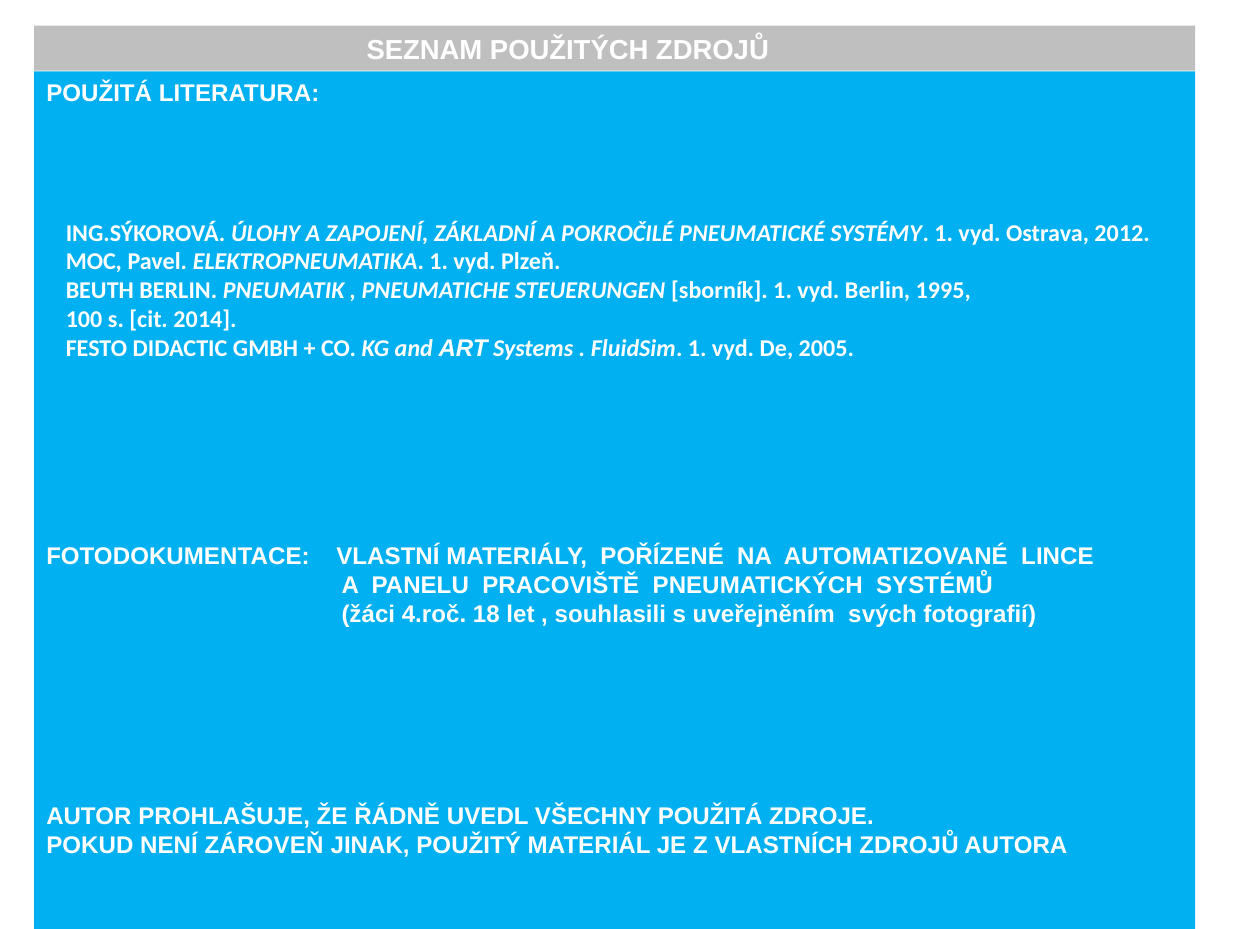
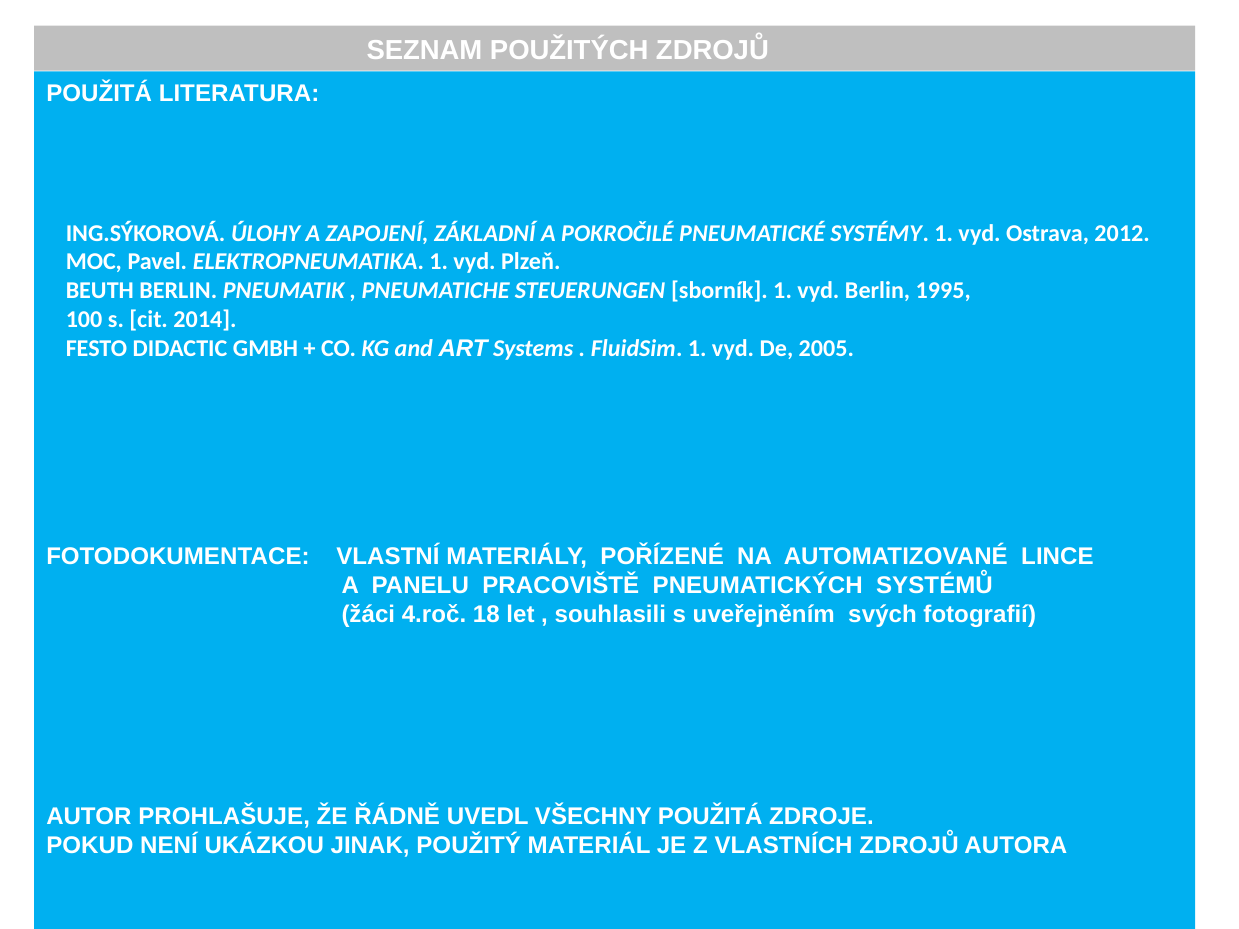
ZÁROVEŇ: ZÁROVEŇ -> UKÁZKOU
